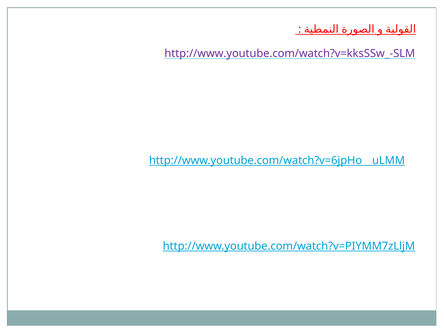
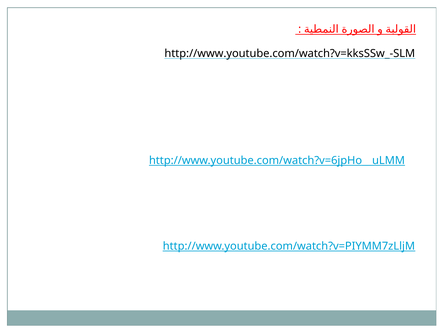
http://www.youtube.com/watch?v=kksSSw_-SLM colour: purple -> black
